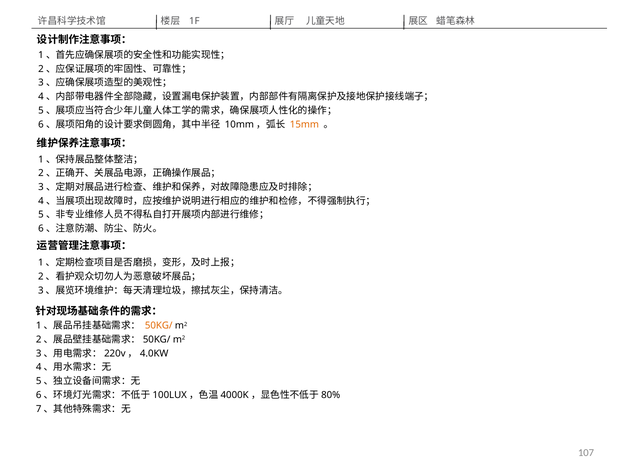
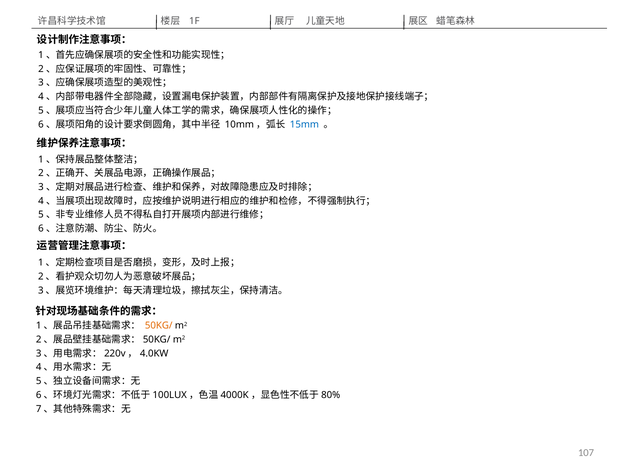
15mm colour: orange -> blue
